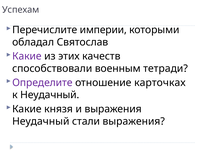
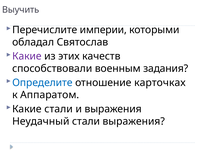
Успехам: Успехам -> Выучить
тетради: тетради -> задания
Определите colour: purple -> blue
к Неудачный: Неудачный -> Аппаратом
Какие князя: князя -> стали
